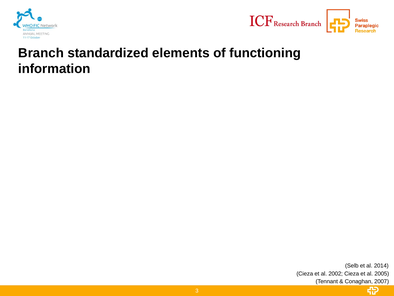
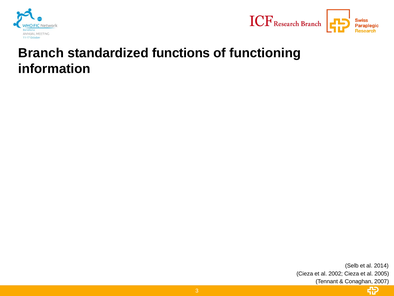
standardized elements: elements -> functions
